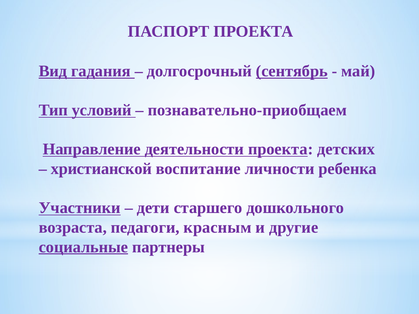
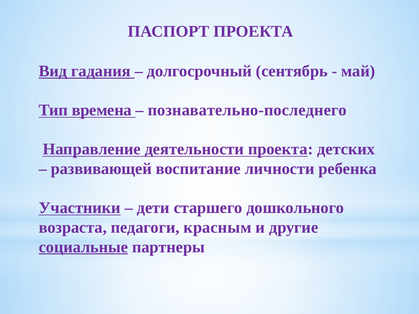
сентябрь underline: present -> none
условий: условий -> времена
познавательно-приобщаем: познавательно-приобщаем -> познавательно-последнего
христианской: христианской -> развивающей
